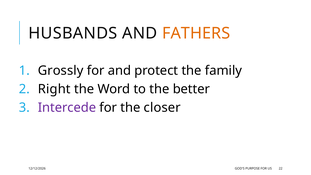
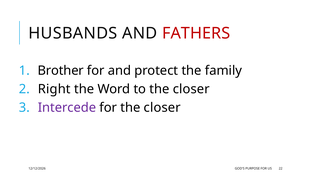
FATHERS colour: orange -> red
Grossly: Grossly -> Brother
to the better: better -> closer
